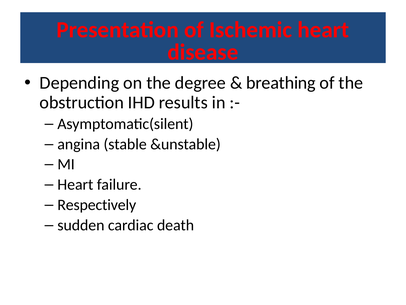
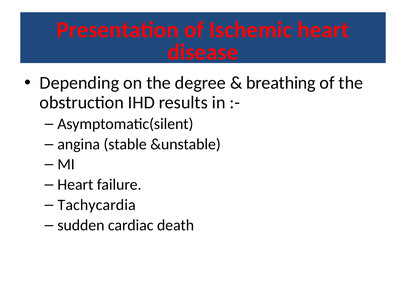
Respectively: Respectively -> Tachycardia
